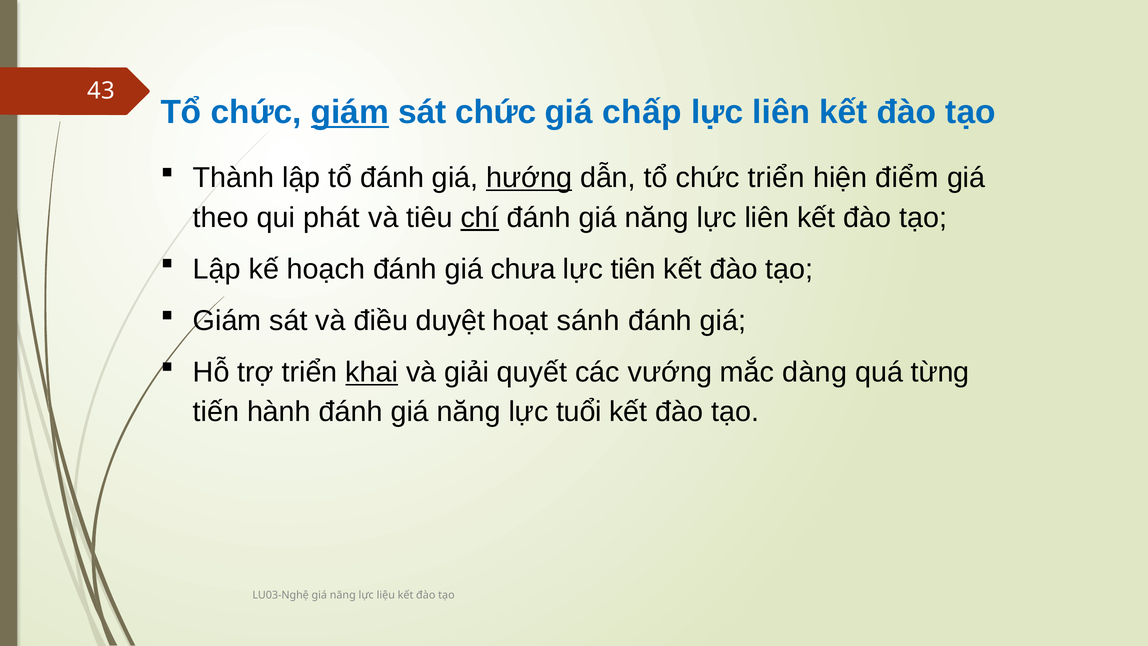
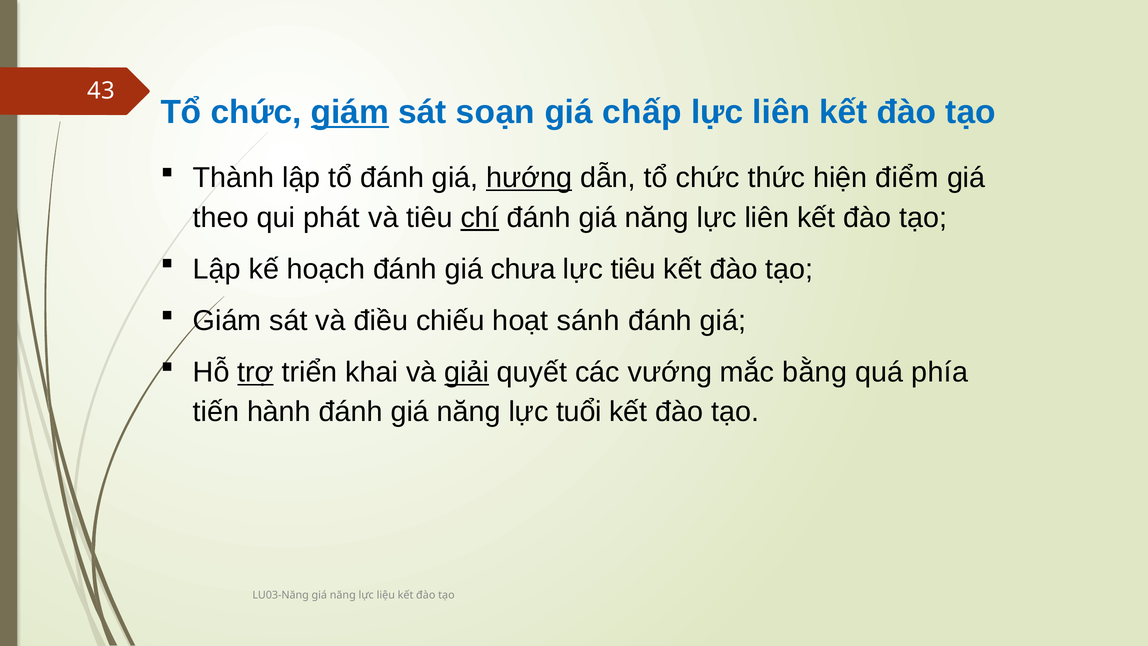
sát chức: chức -> soạn
chức triển: triển -> thức
lực tiên: tiên -> tiêu
duyệt: duyệt -> chiếu
trợ underline: none -> present
khai underline: present -> none
giải underline: none -> present
dàng: dàng -> bằng
từng: từng -> phía
LU03-Nghệ: LU03-Nghệ -> LU03-Năng
